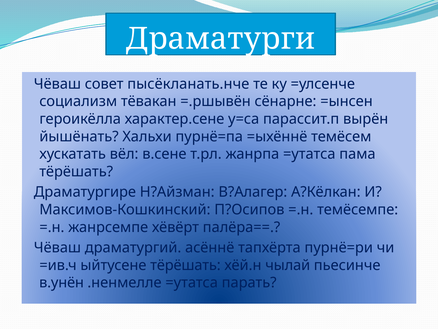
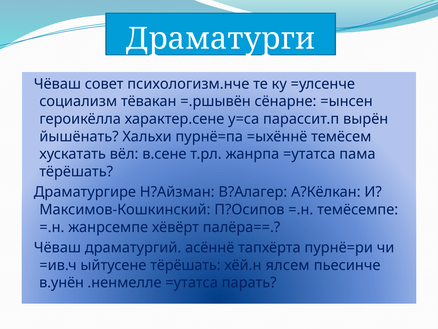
пысёкланать.нче: пысёкланать.нче -> психологизм.нче
чылай: чылай -> ялсем
